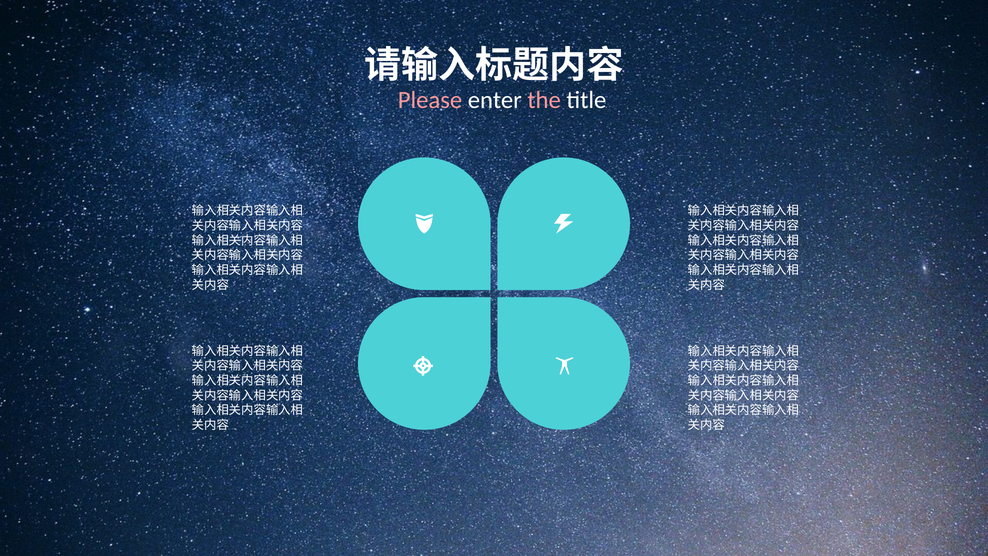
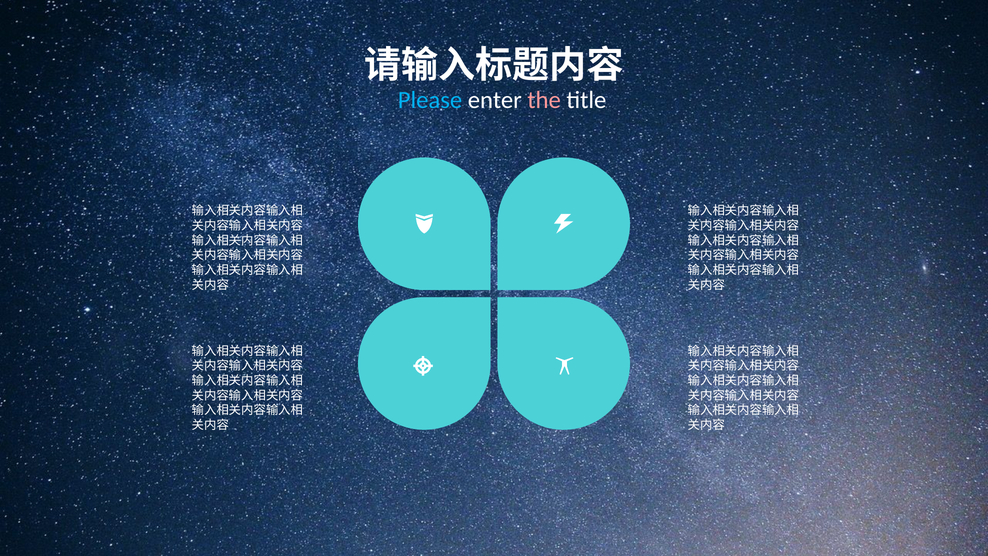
Please colour: pink -> light blue
